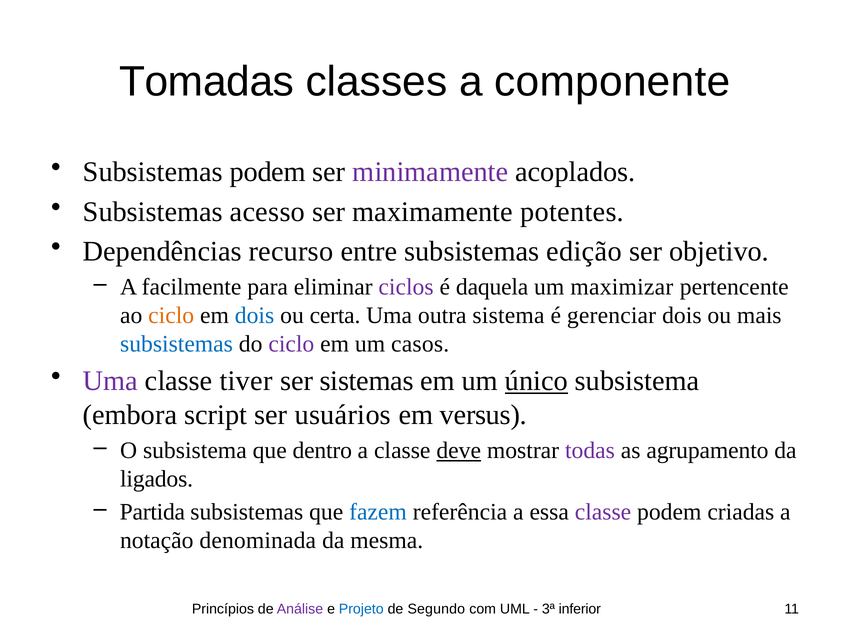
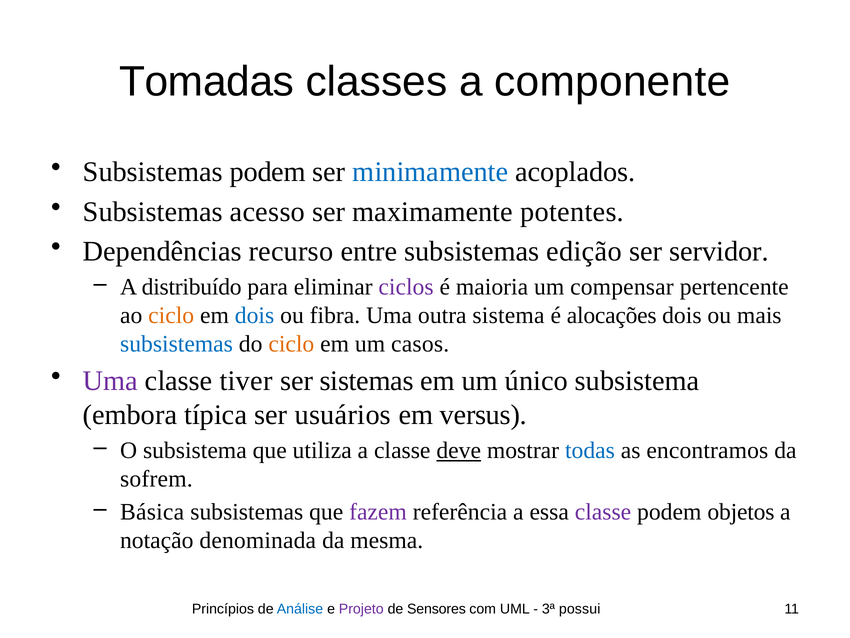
minimamente colour: purple -> blue
objetivo: objetivo -> servidor
facilmente: facilmente -> distribuído
daquela: daquela -> maioria
maximizar: maximizar -> compensar
certa: certa -> fibra
gerenciar: gerenciar -> alocações
ciclo at (291, 344) colour: purple -> orange
único underline: present -> none
script: script -> típica
dentro: dentro -> utiliza
todas colour: purple -> blue
agrupamento: agrupamento -> encontramos
ligados: ligados -> sofrem
Partida: Partida -> Básica
fazem colour: blue -> purple
criadas: criadas -> objetos
Análise colour: purple -> blue
Projeto colour: blue -> purple
Segundo: Segundo -> Sensores
inferior: inferior -> possui
